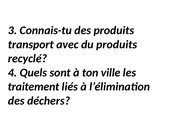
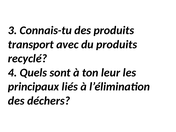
ville: ville -> leur
traitement: traitement -> principaux
